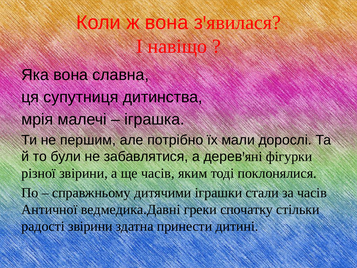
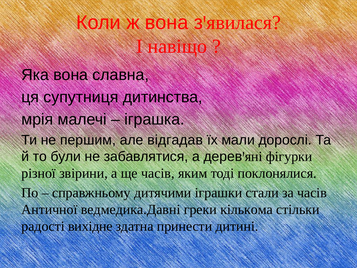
потрібно: потрібно -> відгадав
спочатку: спочатку -> кількома
радості звірини: звірини -> вихідне
